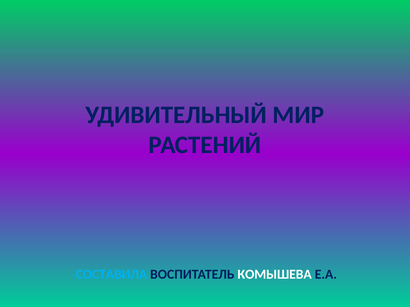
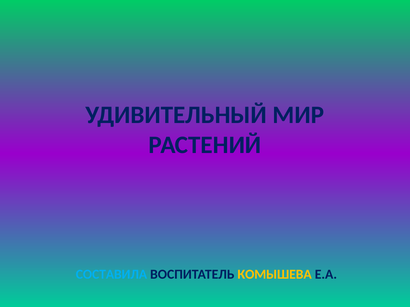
КОМЫШЕВА colour: white -> yellow
